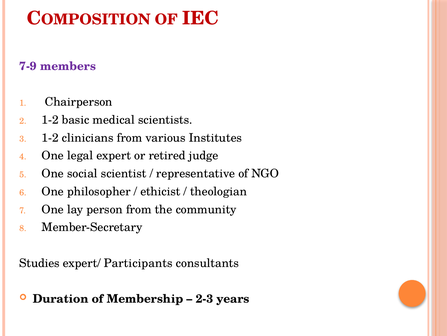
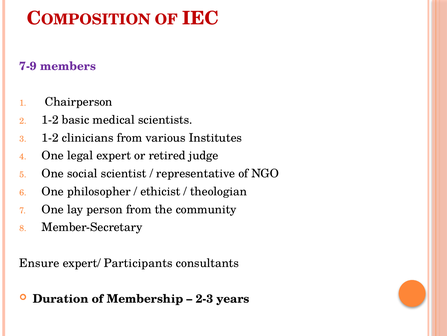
Studies: Studies -> Ensure
